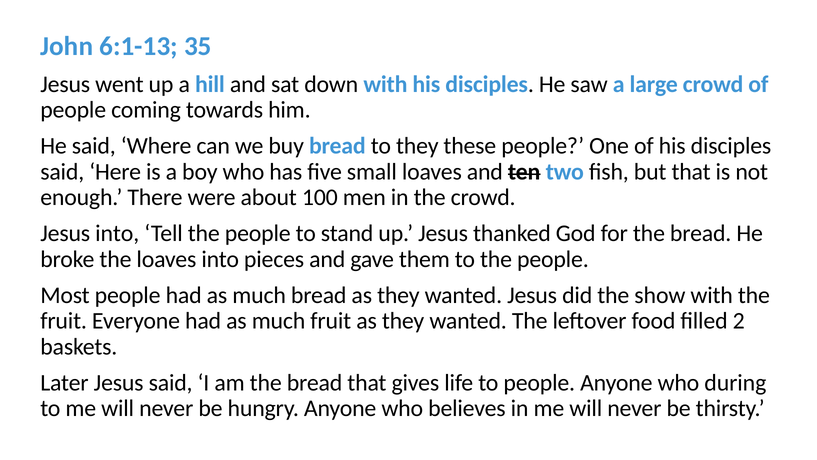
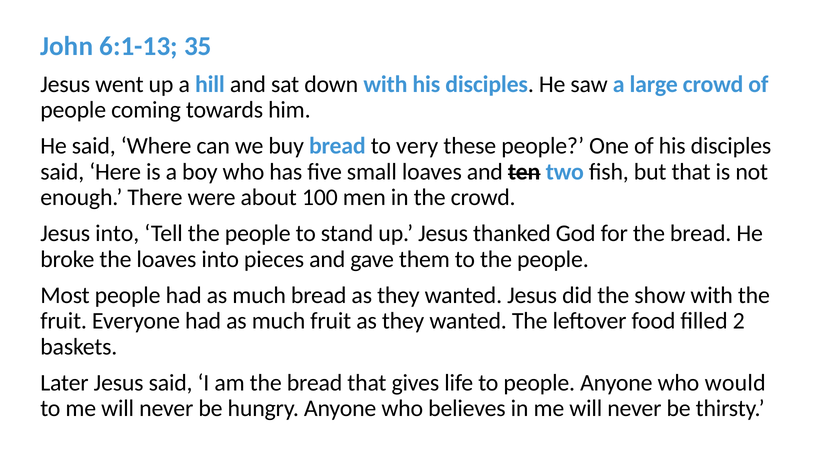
to they: they -> very
during: during -> would
